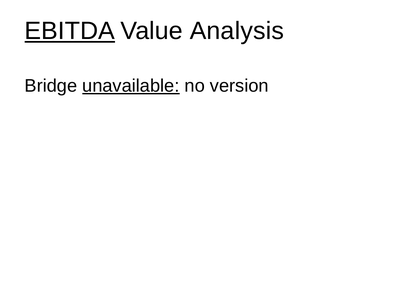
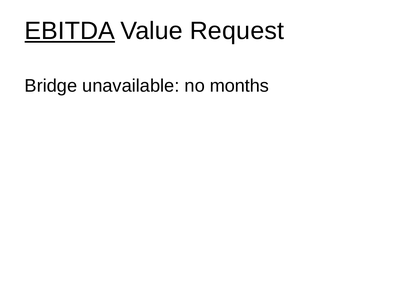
Analysis: Analysis -> Request
unavailable underline: present -> none
version: version -> months
